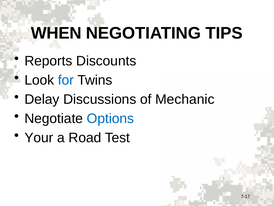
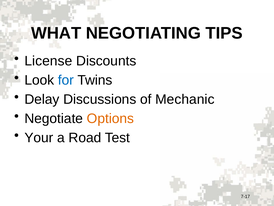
WHEN: WHEN -> WHAT
Reports: Reports -> License
Options colour: blue -> orange
